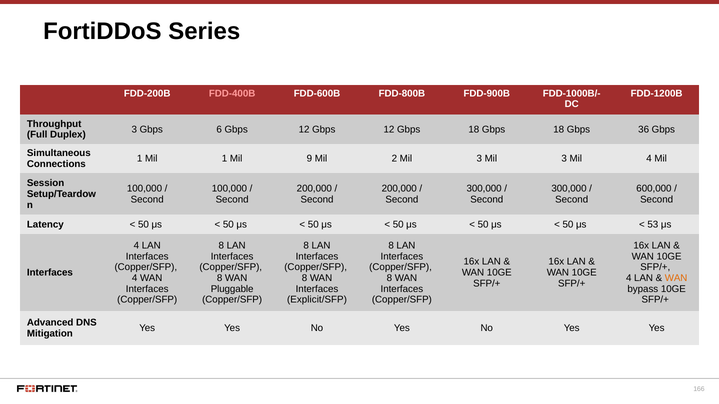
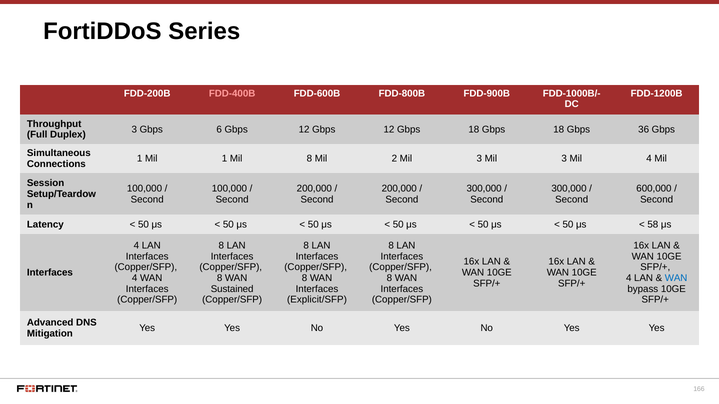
Mil 9: 9 -> 8
53: 53 -> 58
WAN at (676, 278) colour: orange -> blue
Pluggable: Pluggable -> Sustained
